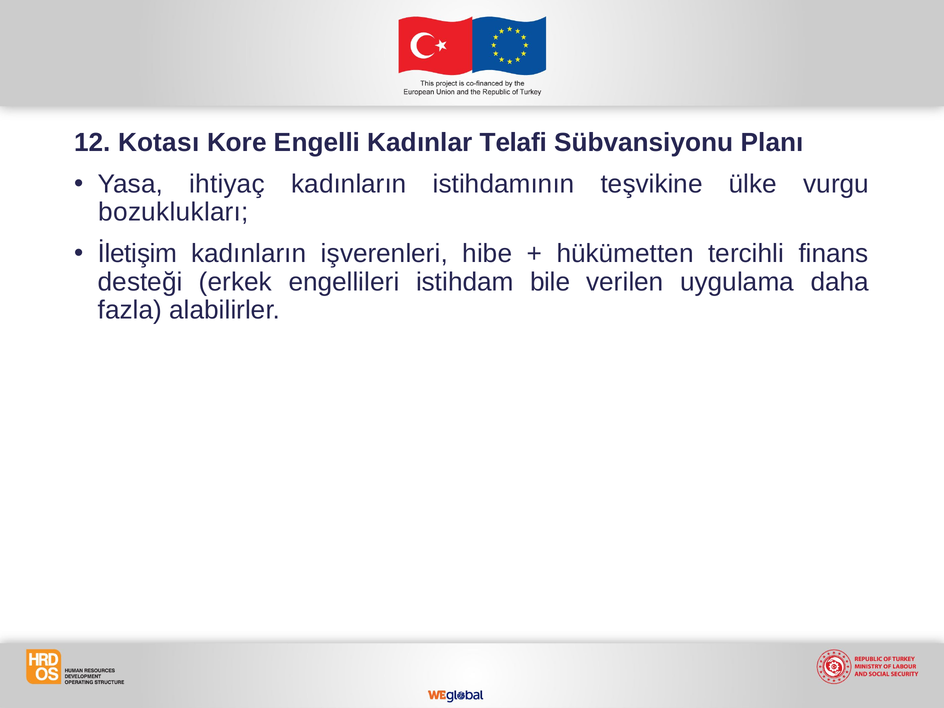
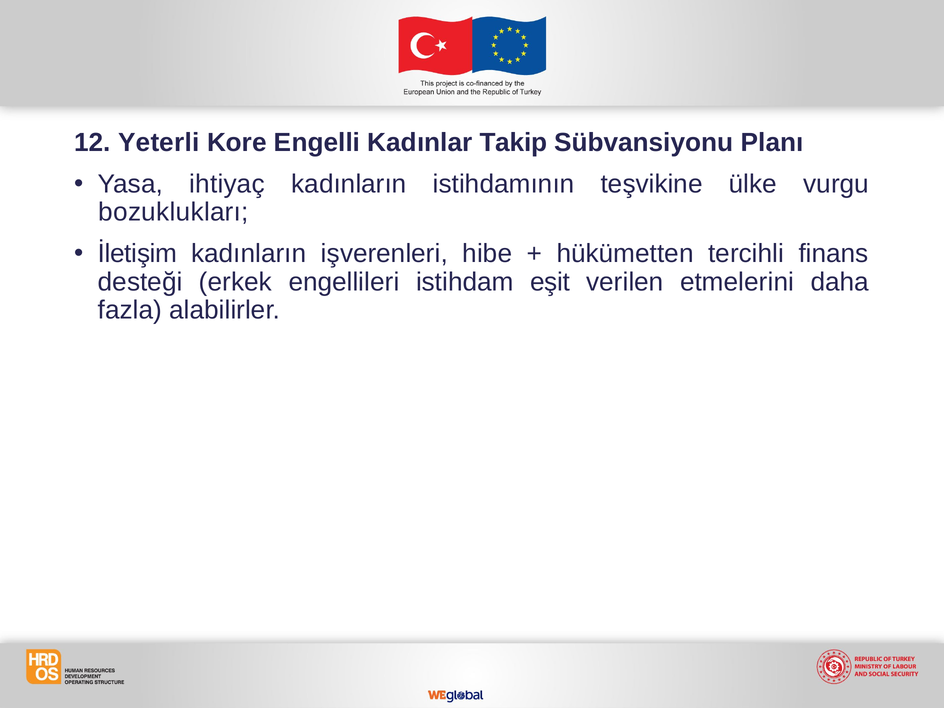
Kotası: Kotası -> Yeterli
Telafi: Telafi -> Takip
bile: bile -> eşit
uygulama: uygulama -> etmelerini
